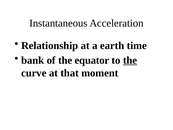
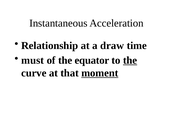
earth: earth -> draw
bank: bank -> must
moment underline: none -> present
